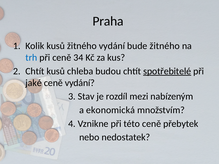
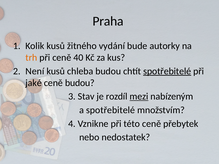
bude žitného: žitného -> autorky
trh colour: blue -> orange
34: 34 -> 40
Chtít at (35, 71): Chtít -> Není
ceně vydání: vydání -> budou
mezi underline: none -> present
a ekonomická: ekonomická -> spotřebitelé
